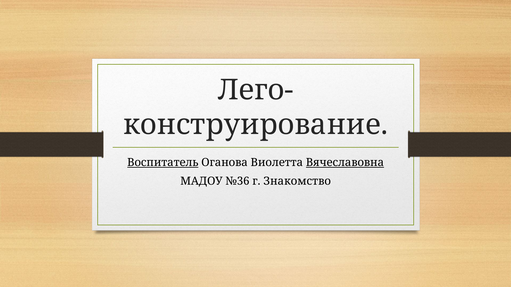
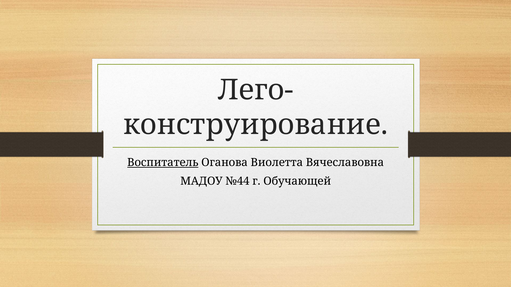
Вячеславовна underline: present -> none
№36: №36 -> №44
Знакомство: Знакомство -> Обучающей
